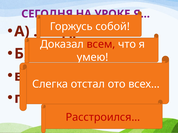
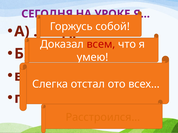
Расстроился… colour: red -> orange
